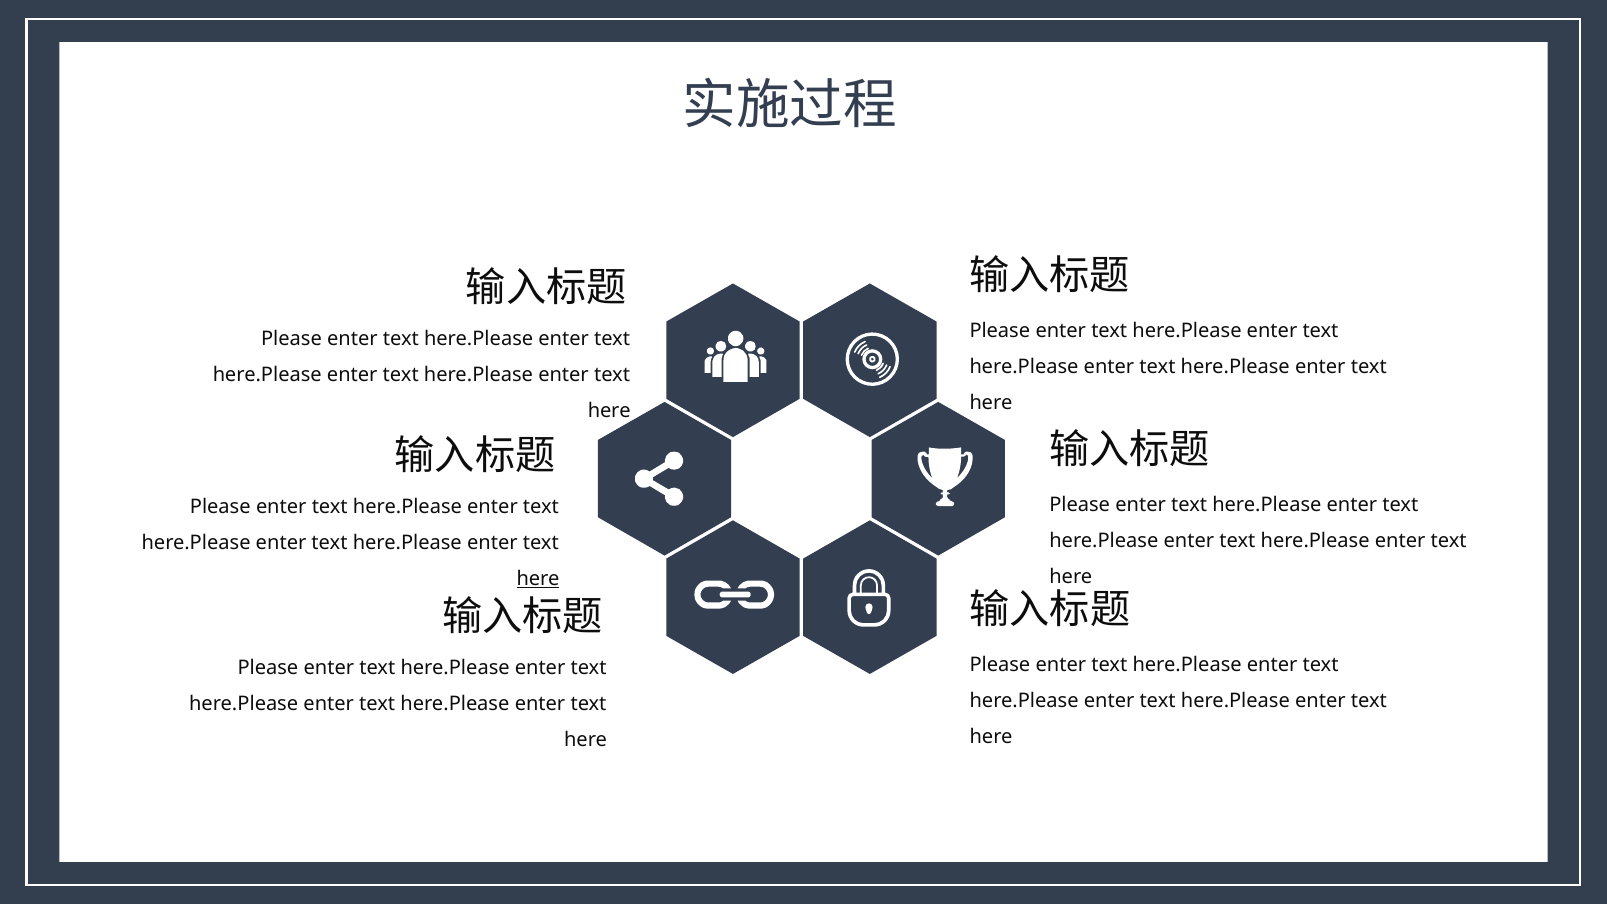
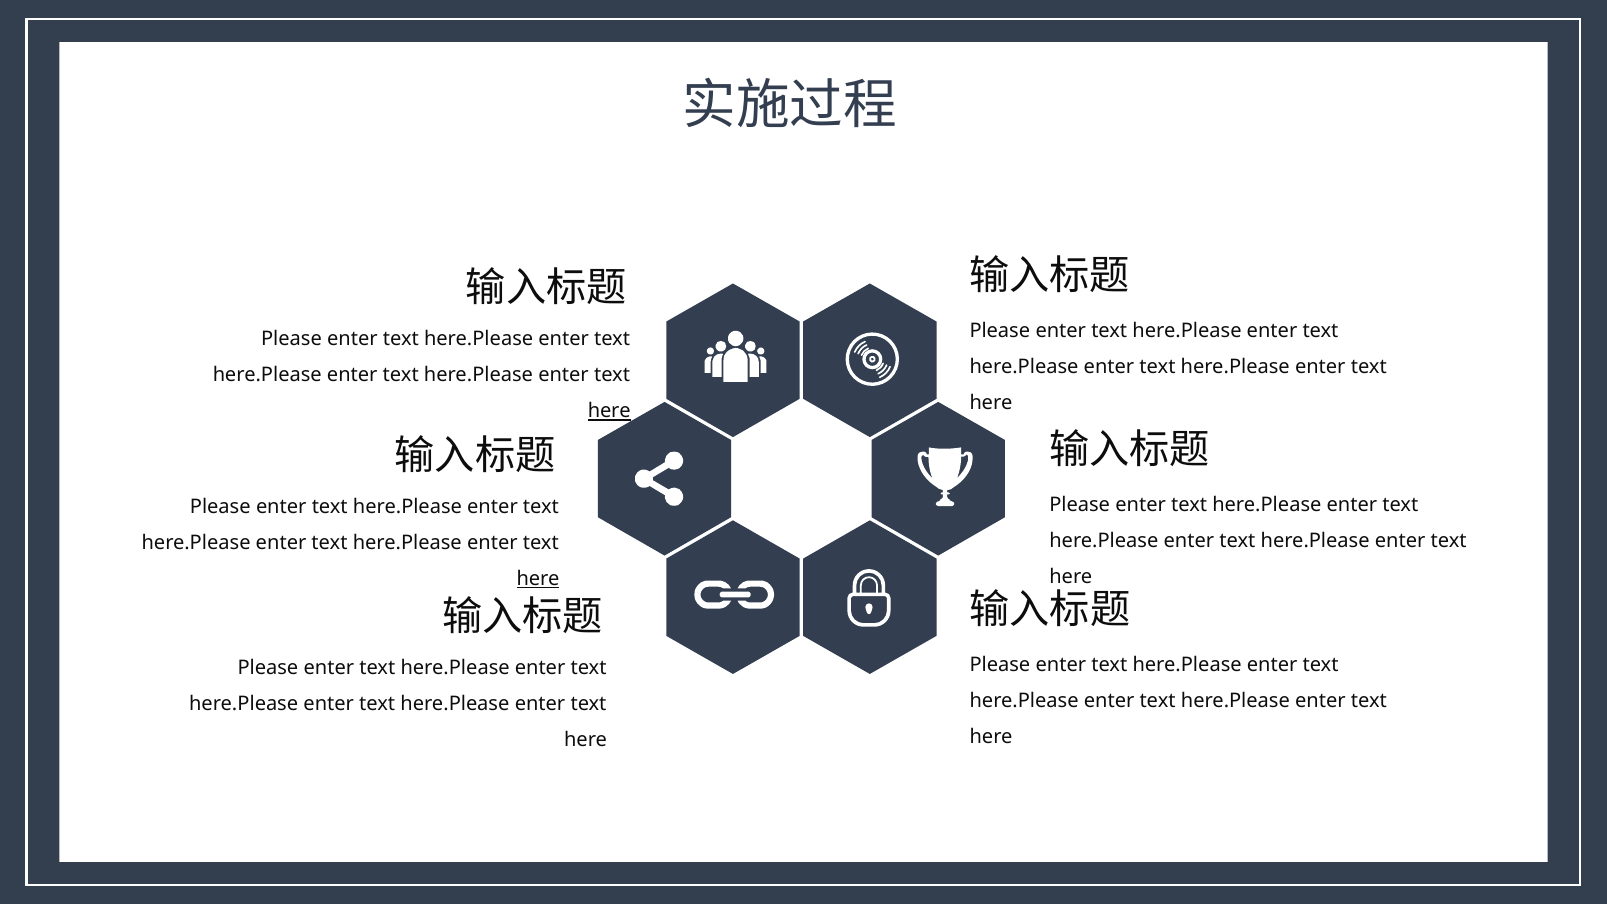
here at (609, 411) underline: none -> present
